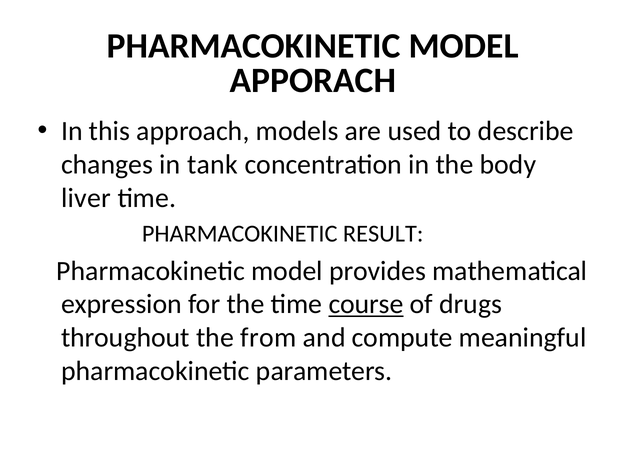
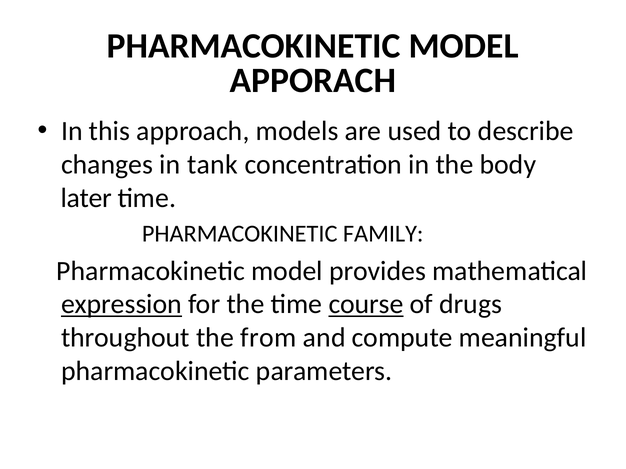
liver: liver -> later
RESULT: RESULT -> FAMILY
expression underline: none -> present
